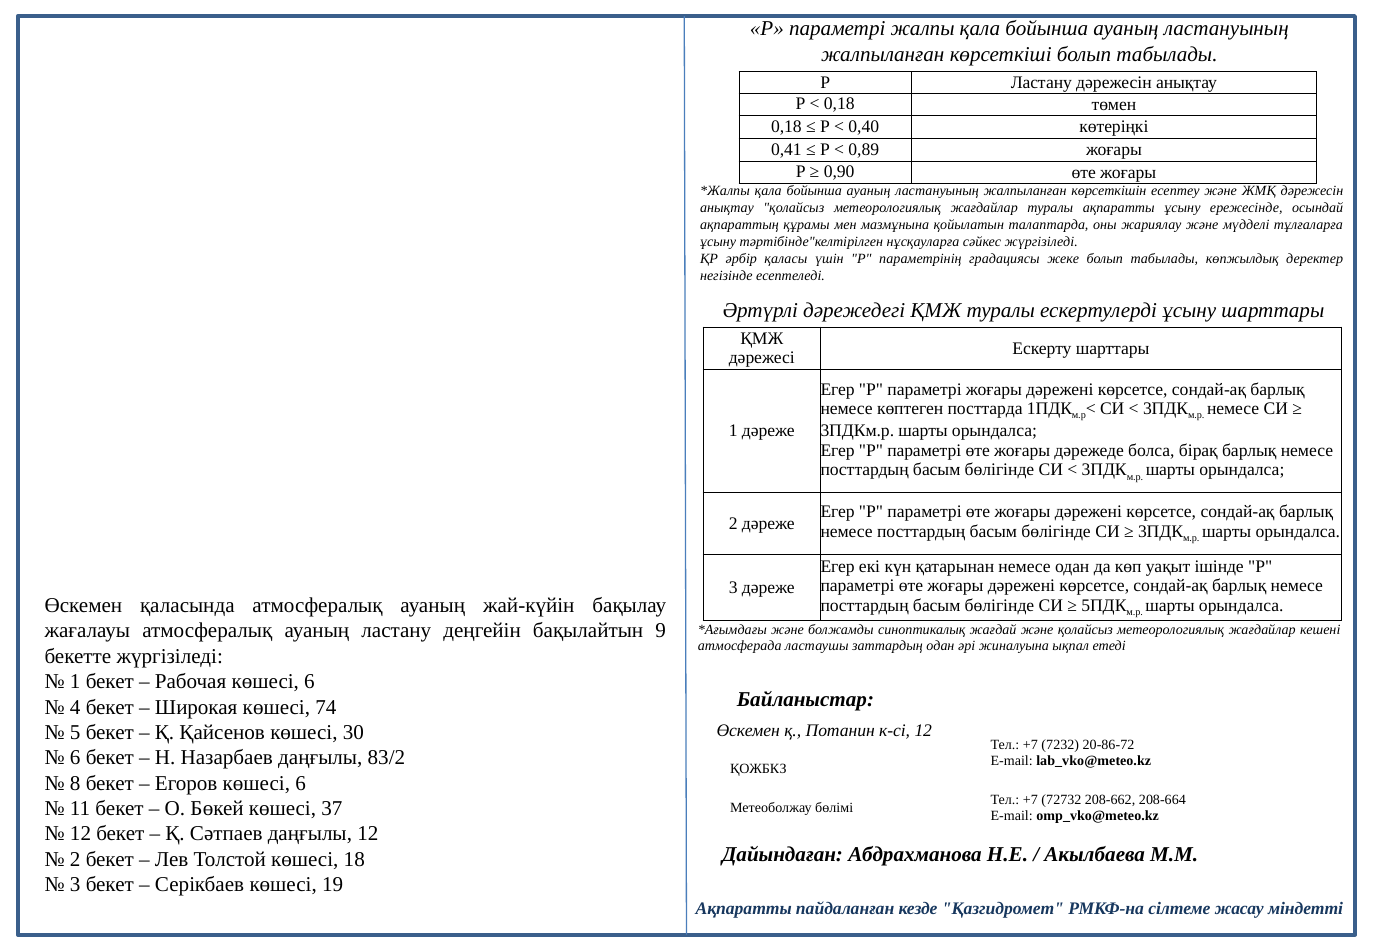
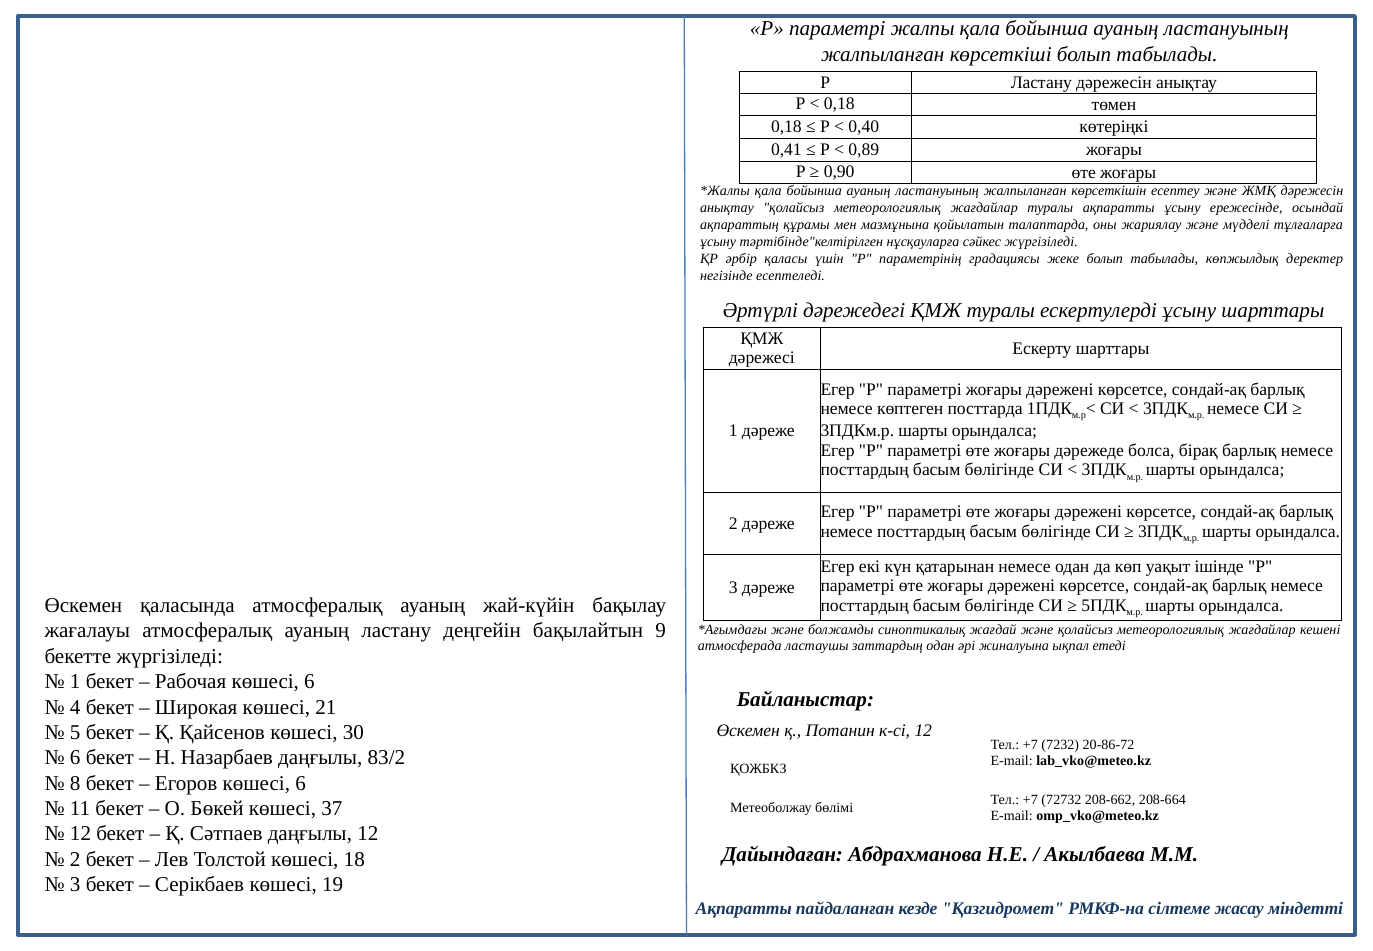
74: 74 -> 21
